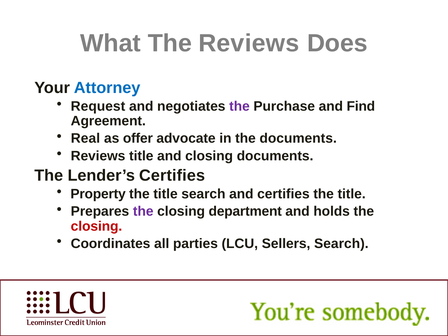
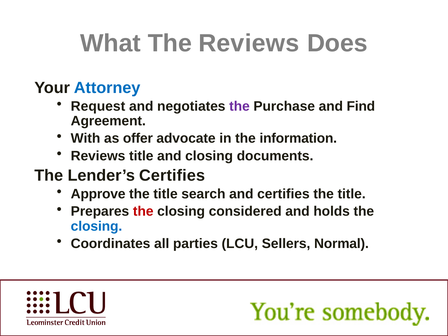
Real: Real -> With
the documents: documents -> information
Property: Property -> Approve
the at (143, 211) colour: purple -> red
department: department -> considered
closing at (97, 226) colour: red -> blue
Sellers Search: Search -> Normal
